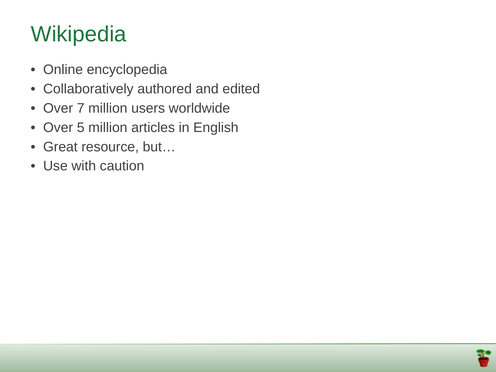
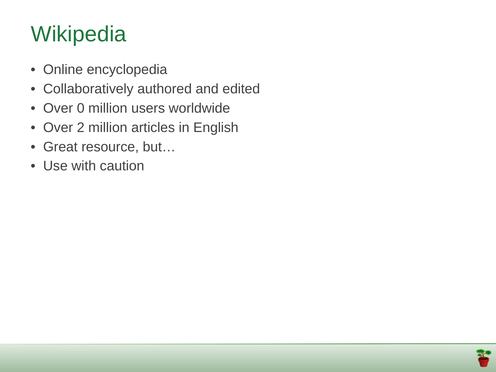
7: 7 -> 0
5: 5 -> 2
